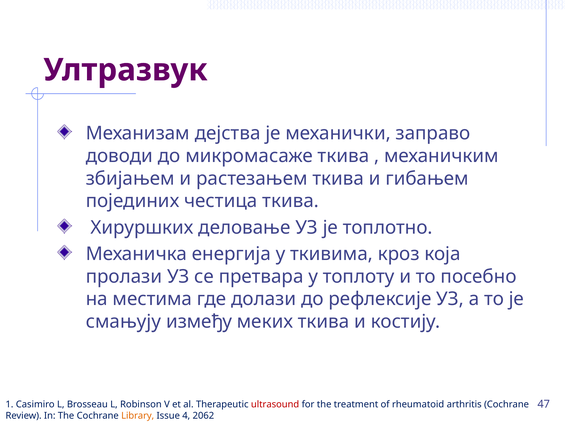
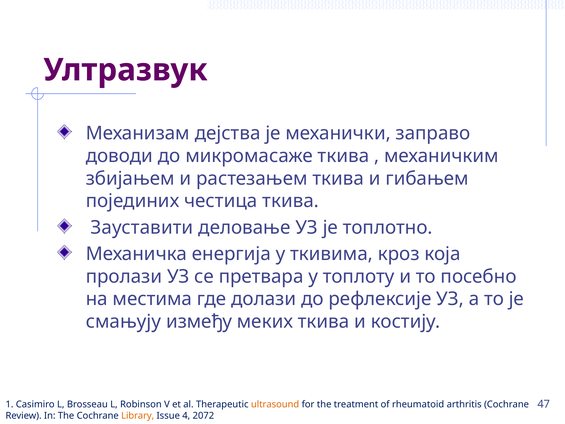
Хируршких: Хируршких -> Зауставити
ultrasound colour: red -> orange
2062: 2062 -> 2072
